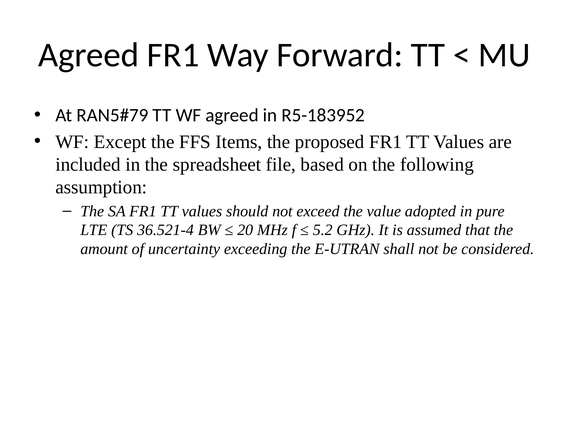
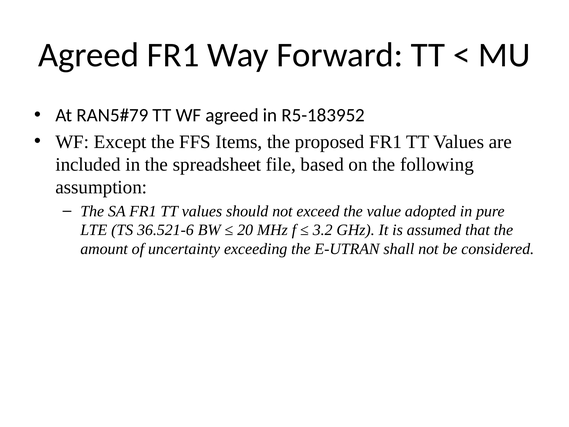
36.521-4: 36.521-4 -> 36.521-6
5.2: 5.2 -> 3.2
